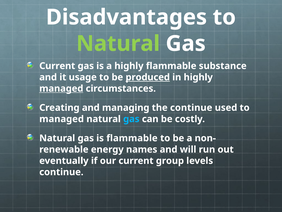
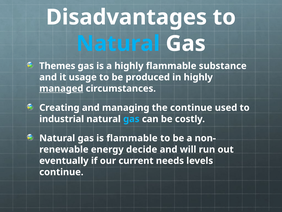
Natural at (118, 44) colour: light green -> light blue
Current at (57, 66): Current -> Themes
produced underline: present -> none
managed at (62, 119): managed -> industrial
names: names -> decide
group: group -> needs
